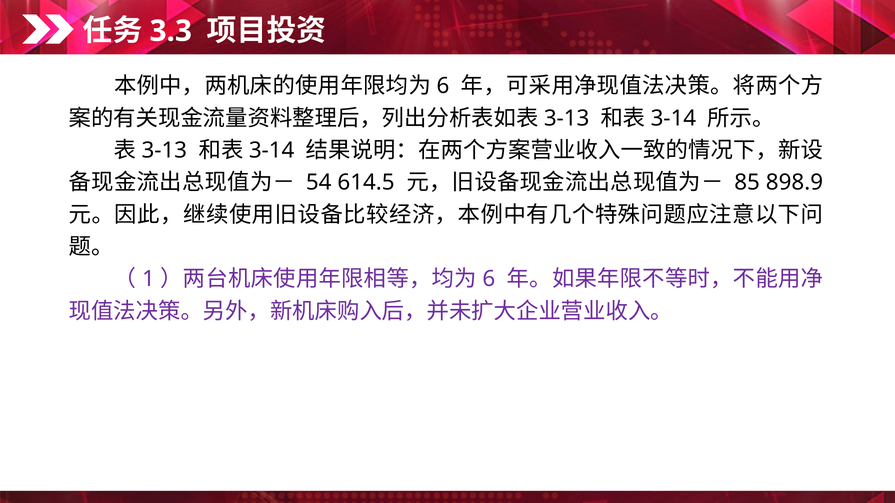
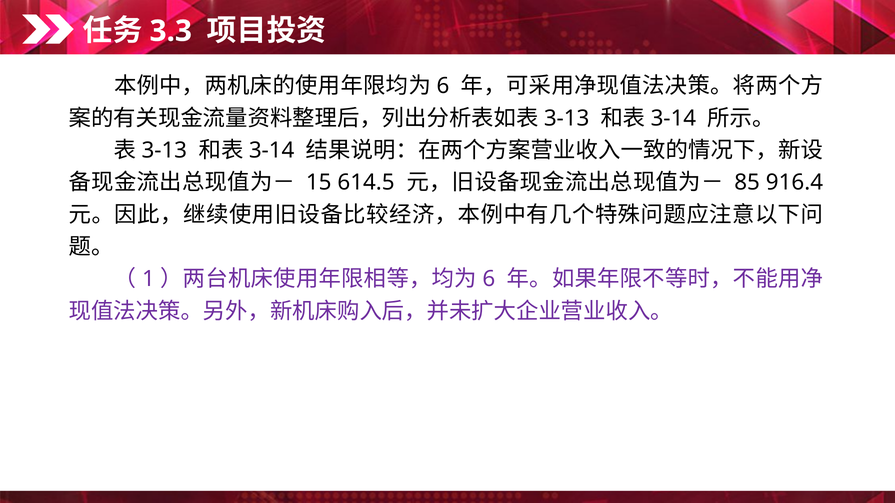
54: 54 -> 15
898.9: 898.9 -> 916.4
